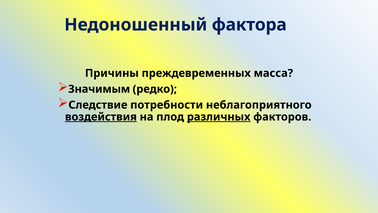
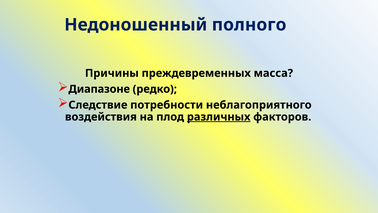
фактора: фактора -> полного
Значимым: Значимым -> Диапазоне
воздействия underline: present -> none
